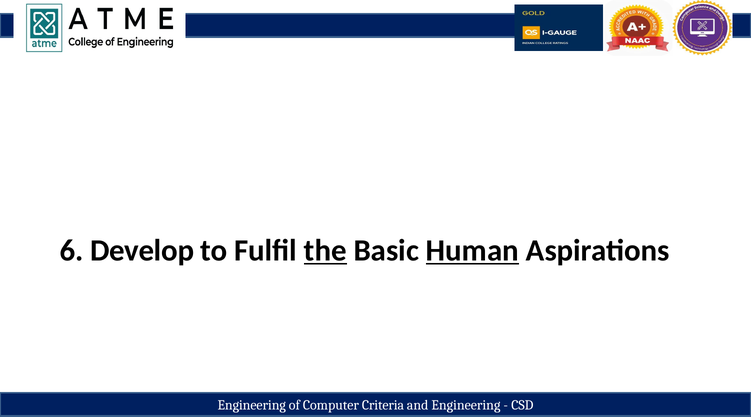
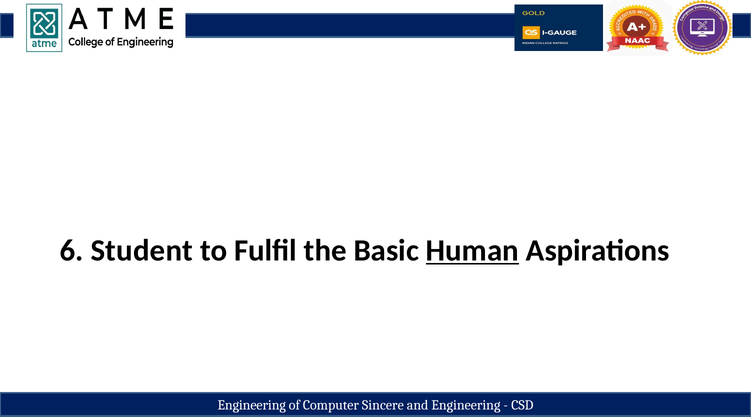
Develop: Develop -> Student
the underline: present -> none
Criteria: Criteria -> Sincere
